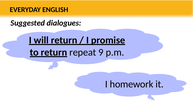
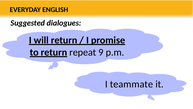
homework: homework -> teammate
